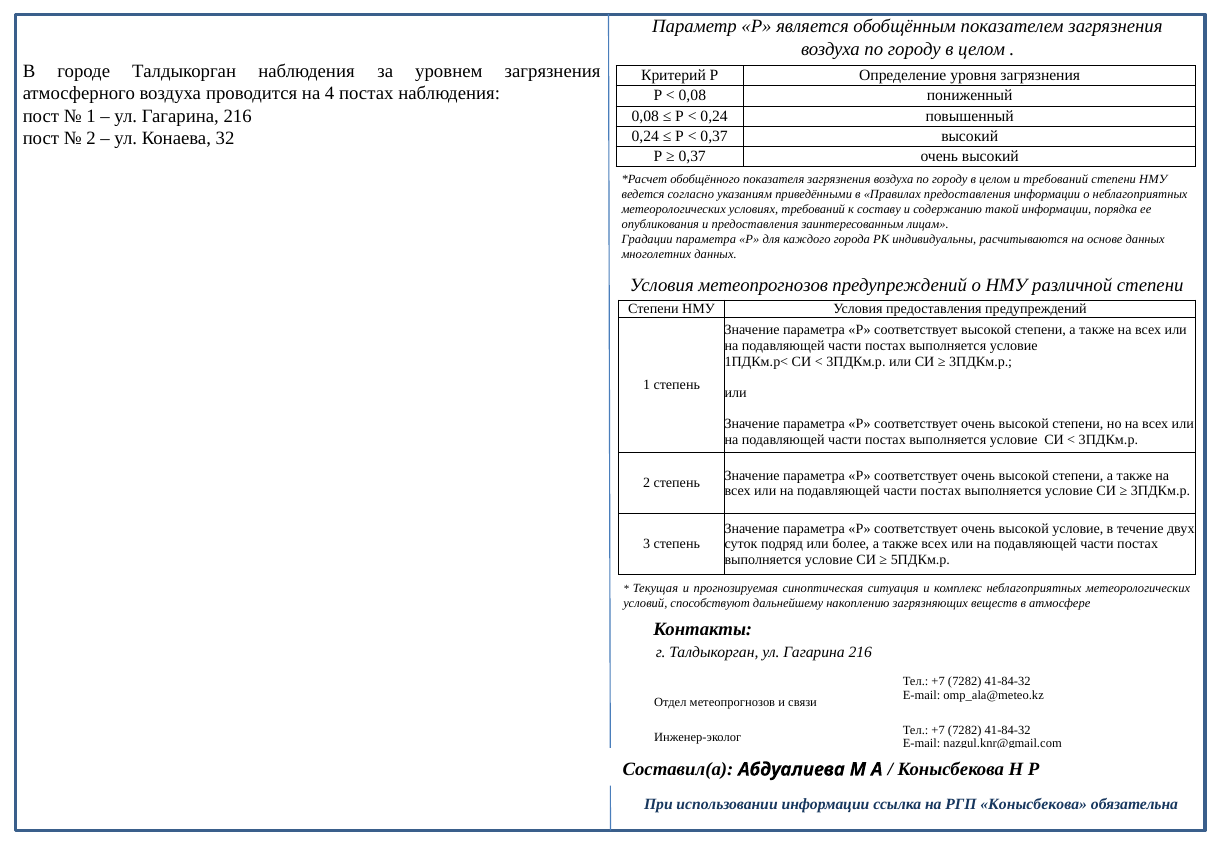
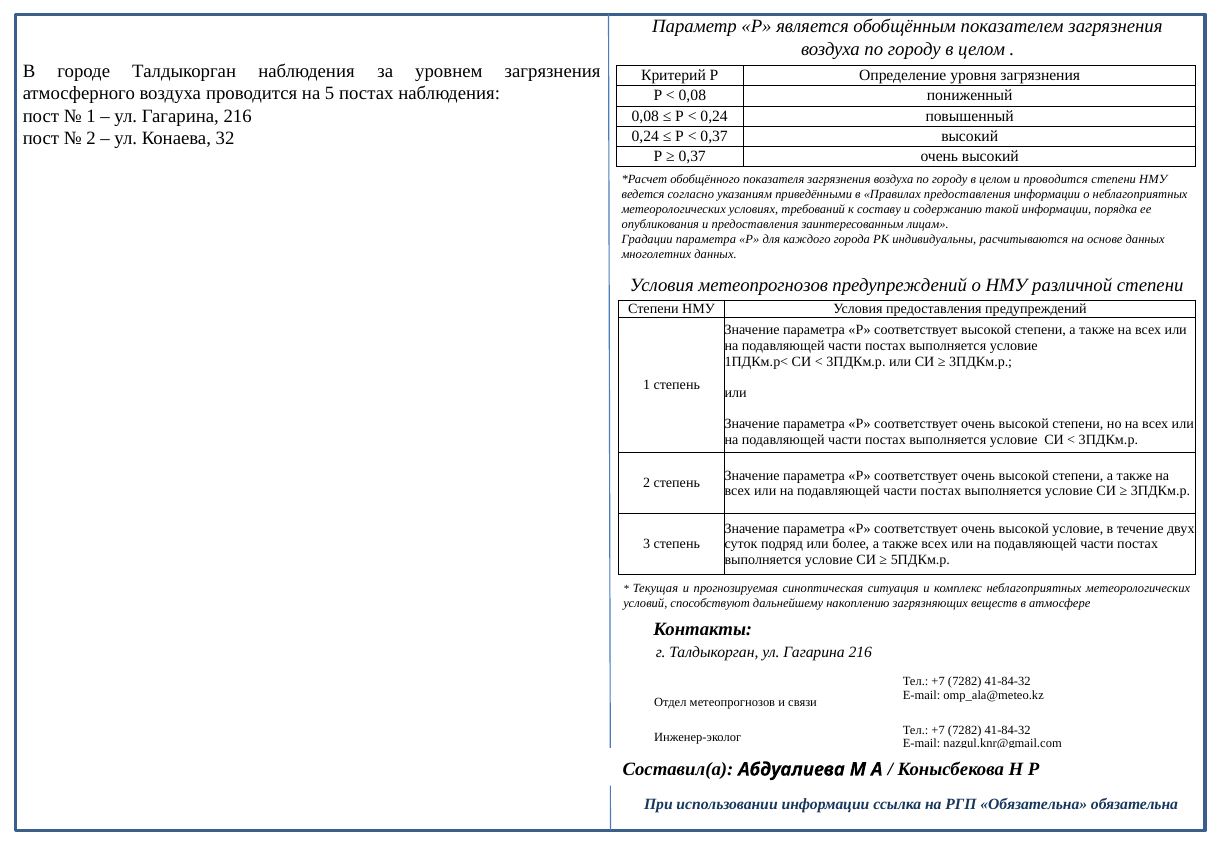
4: 4 -> 5
и требований: требований -> проводится
РГП Конысбекова: Конысбекова -> Обязательна
